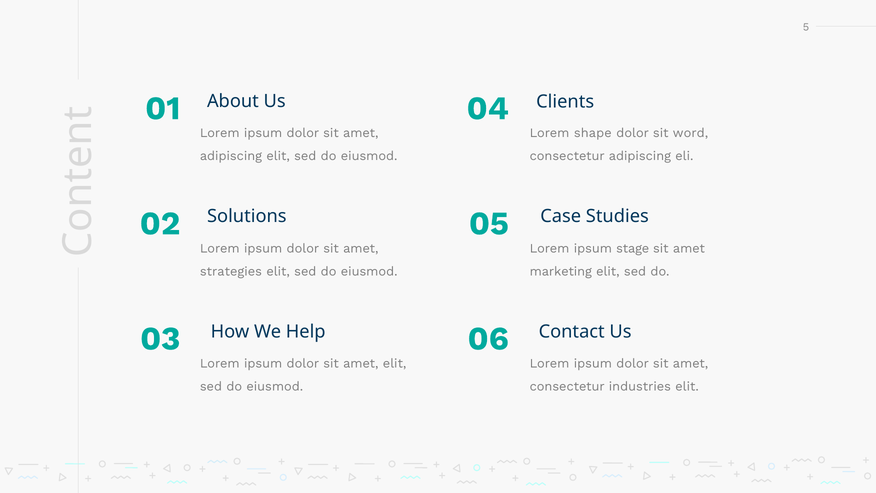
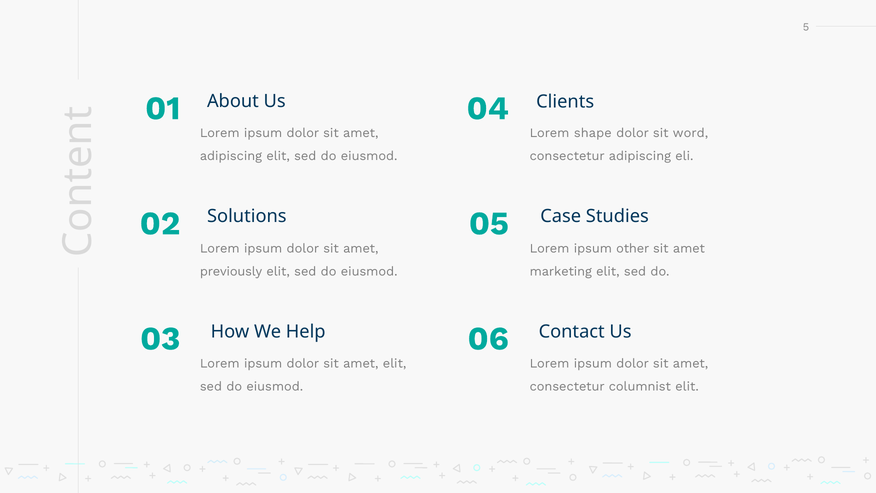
stage: stage -> other
strategies: strategies -> previously
industries: industries -> columnist
